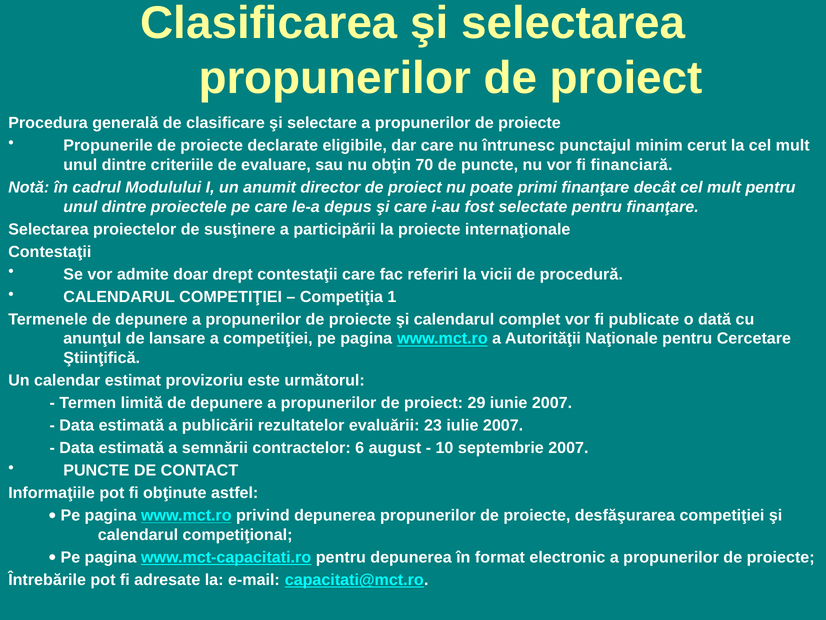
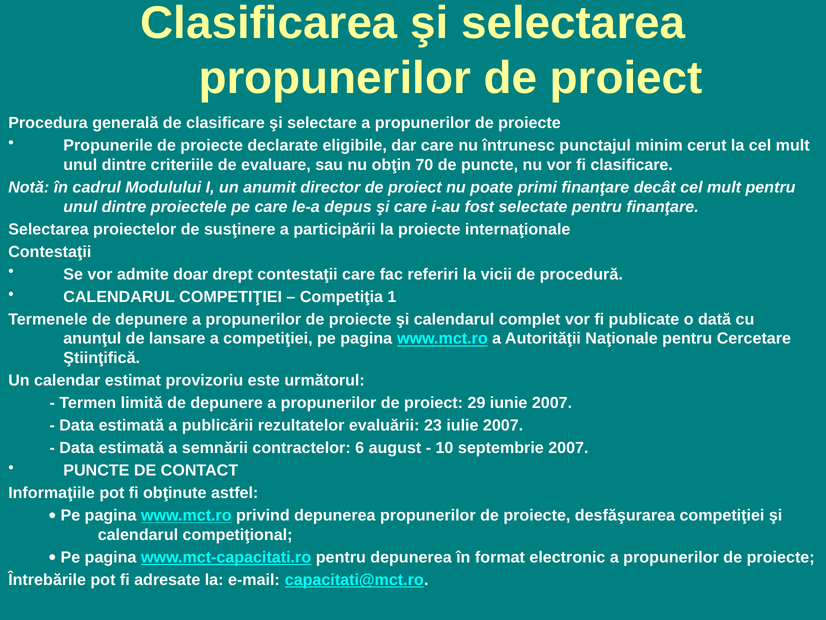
fi financiară: financiară -> clasificare
